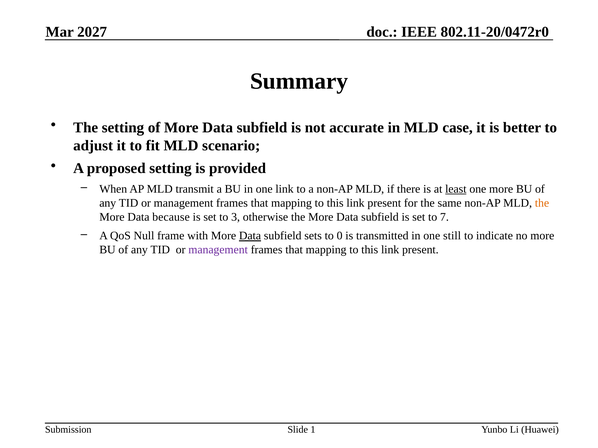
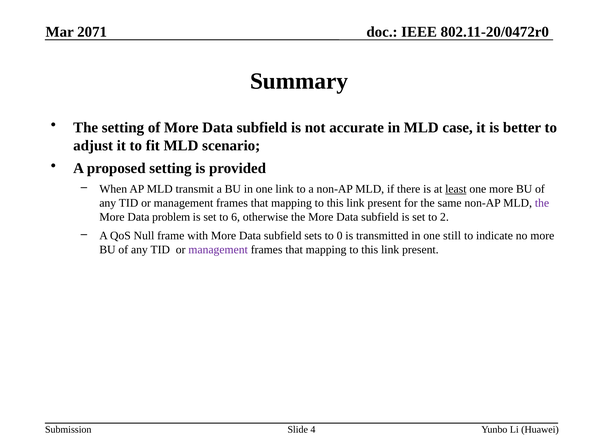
2027: 2027 -> 2071
the at (542, 203) colour: orange -> purple
because: because -> problem
3: 3 -> 6
7: 7 -> 2
Data at (250, 236) underline: present -> none
1: 1 -> 4
